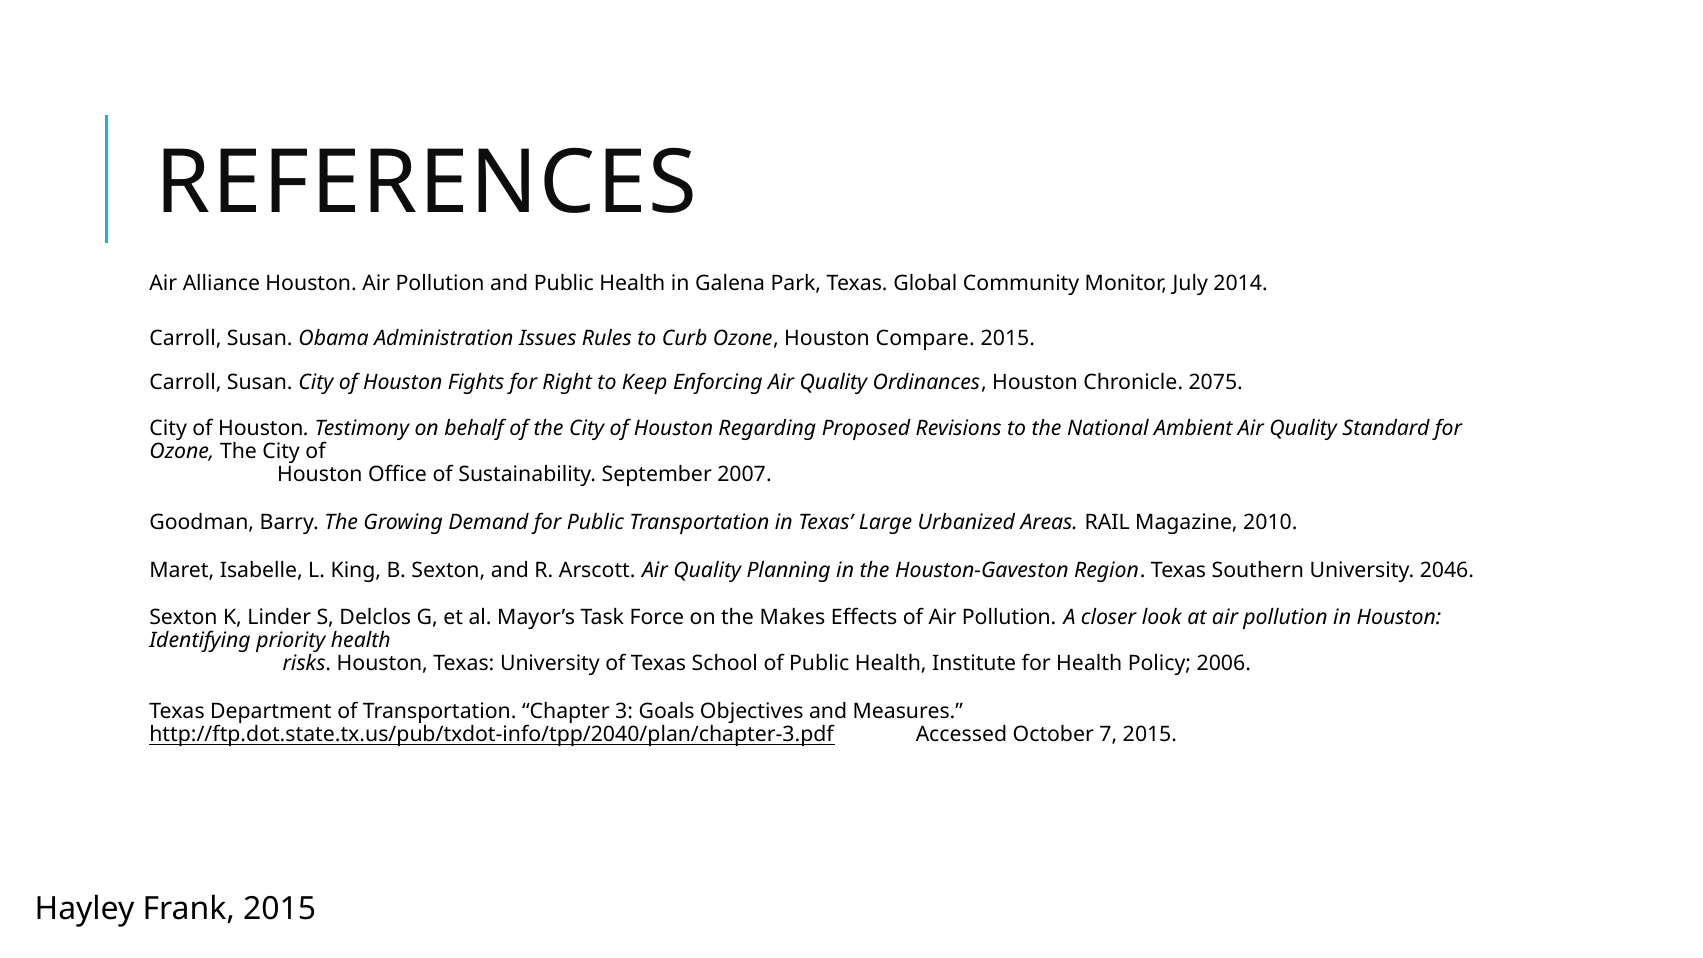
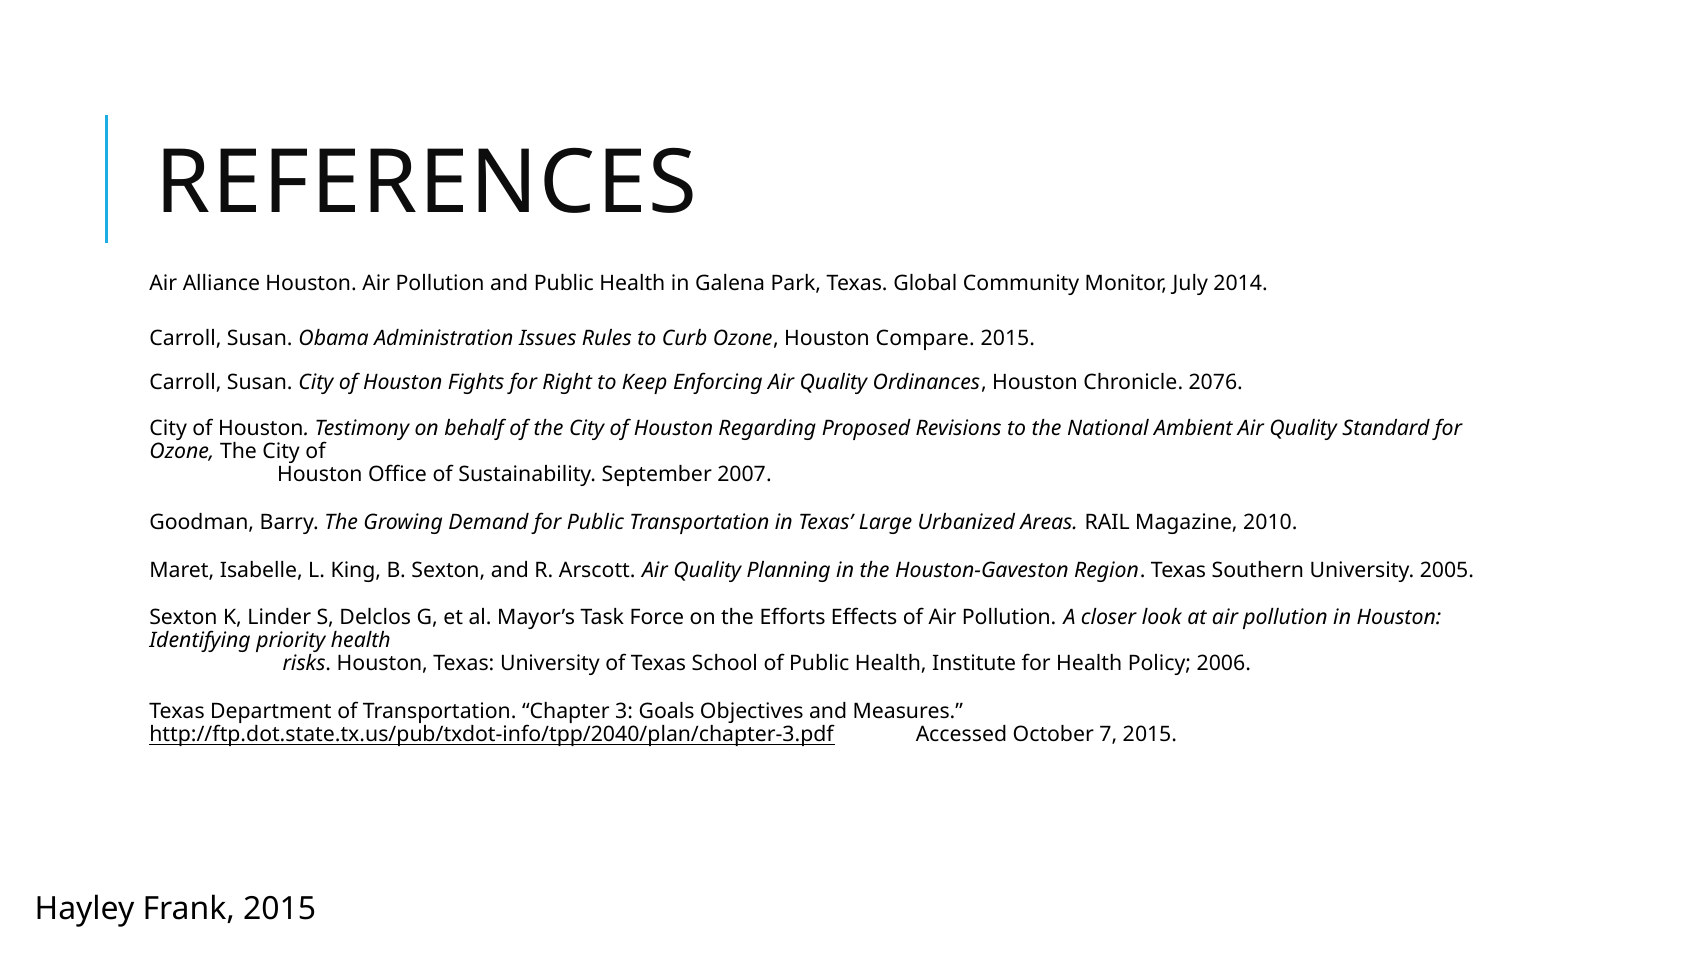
2075: 2075 -> 2076
2046: 2046 -> 2005
Makes: Makes -> Efforts
